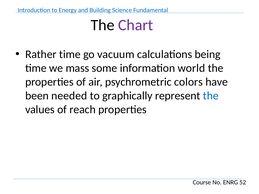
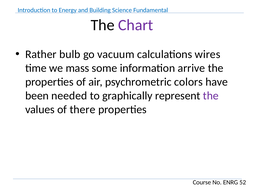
Rather time: time -> bulb
being: being -> wires
world: world -> arrive
the at (211, 96) colour: blue -> purple
reach: reach -> there
